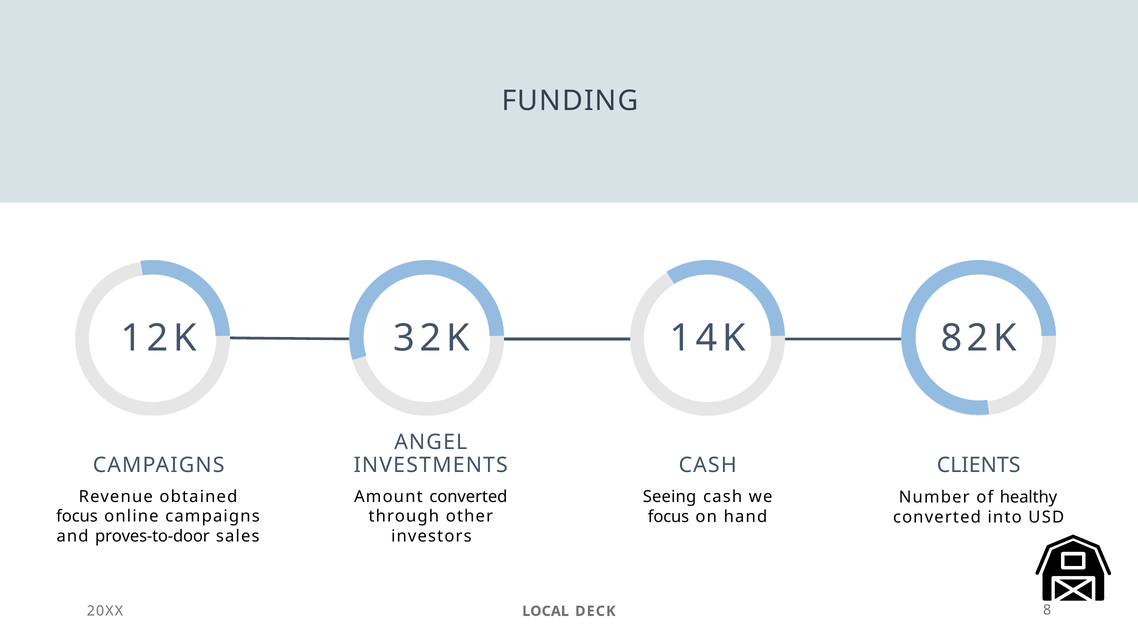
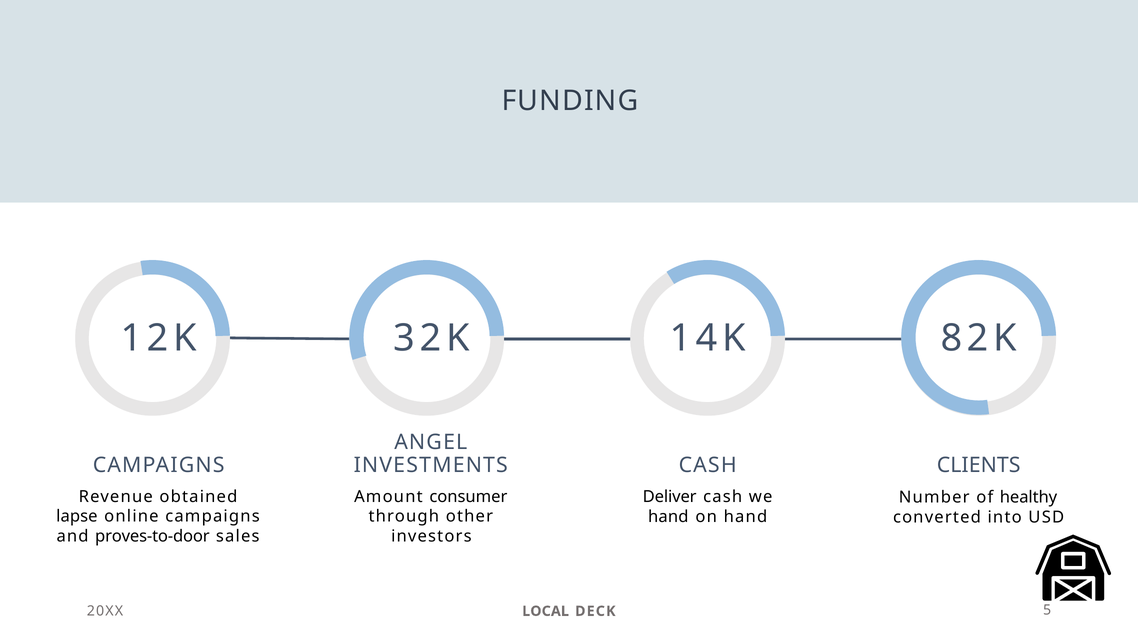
Amount converted: converted -> consumer
Seeing: Seeing -> Deliver
focus at (77, 517): focus -> lapse
focus at (668, 517): focus -> hand
8: 8 -> 5
